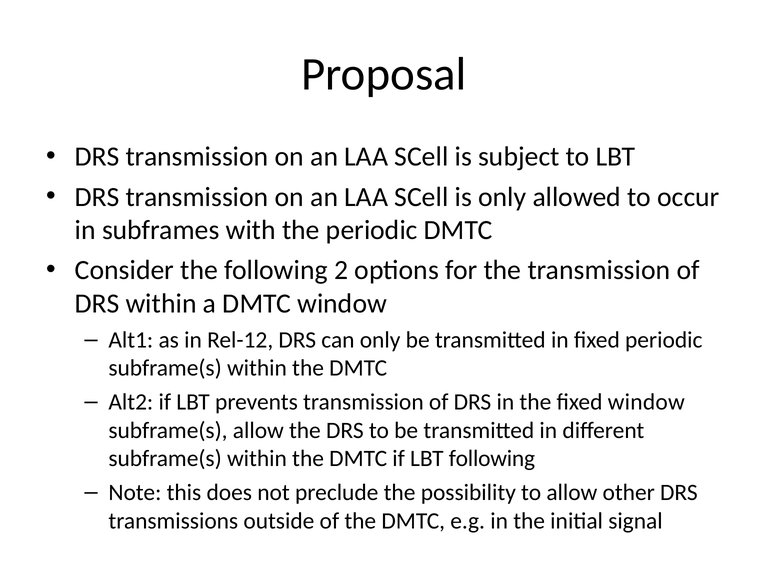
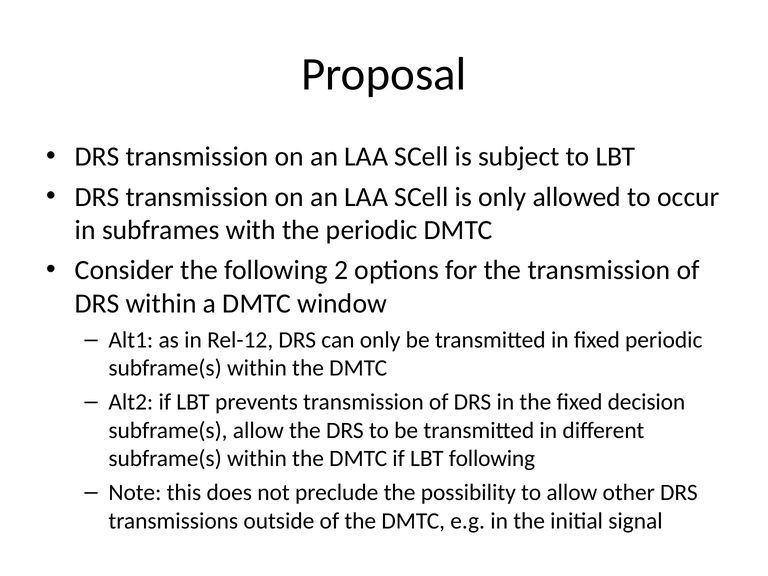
fixed window: window -> decision
